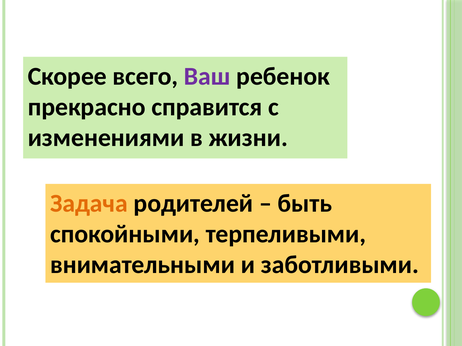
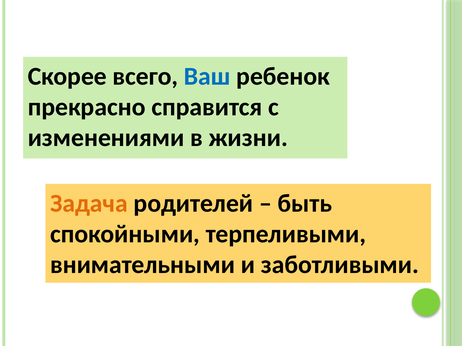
Ваш colour: purple -> blue
